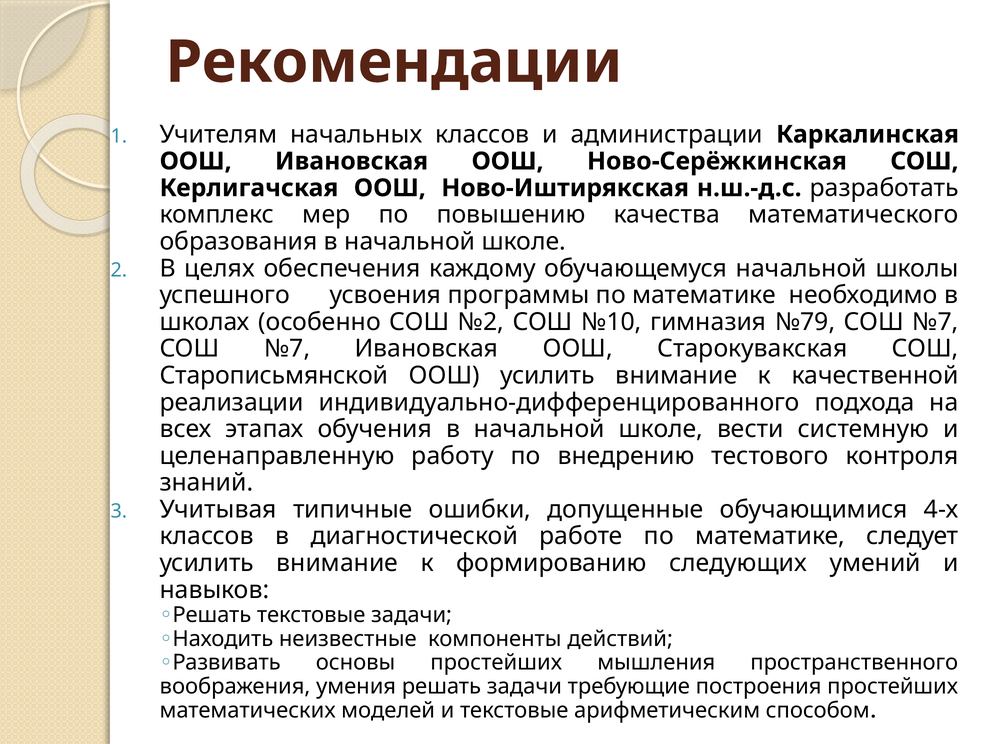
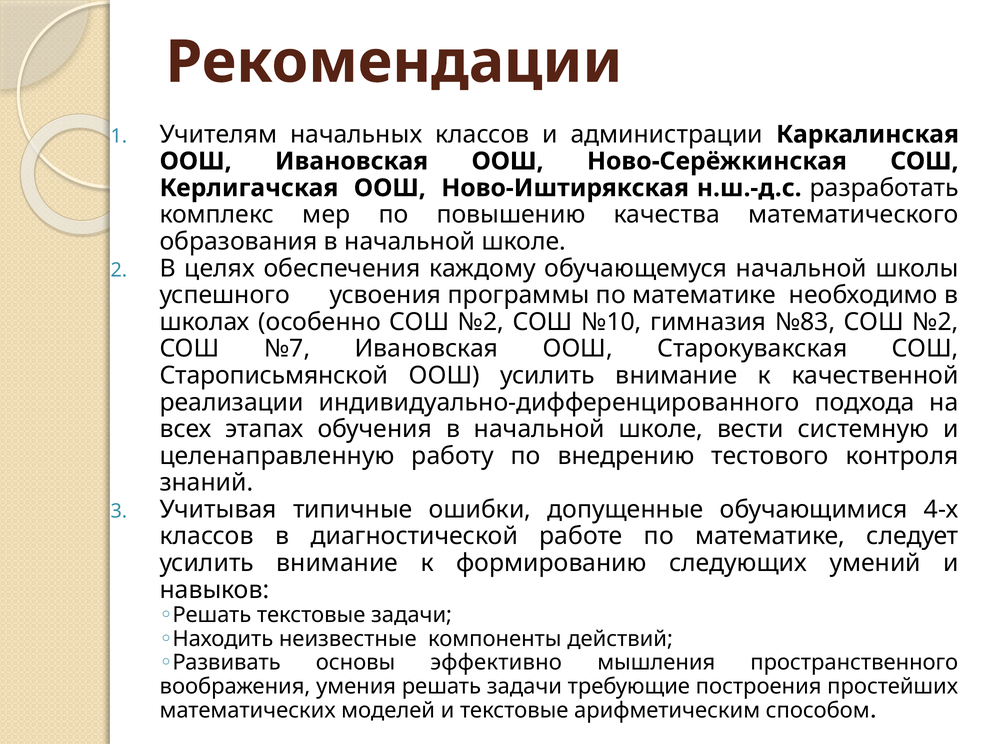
№79: №79 -> №83
№7 at (935, 322): №7 -> №2
основы простейших: простейших -> эффективно
